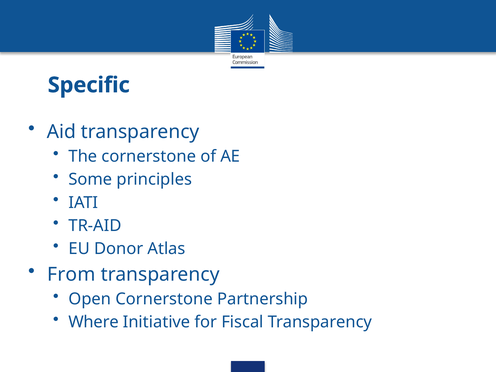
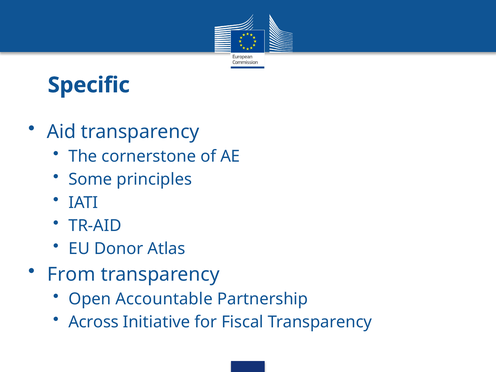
Open Cornerstone: Cornerstone -> Accountable
Where: Where -> Across
